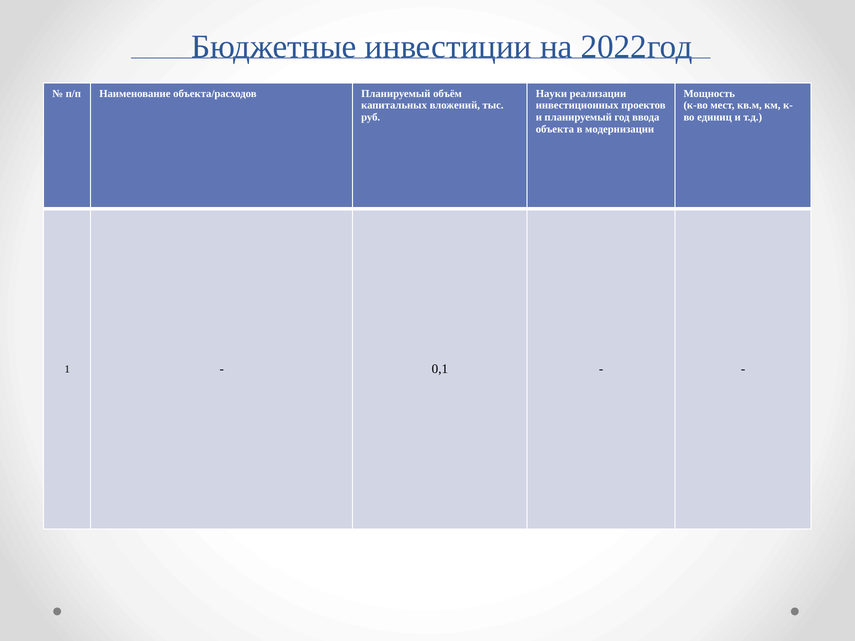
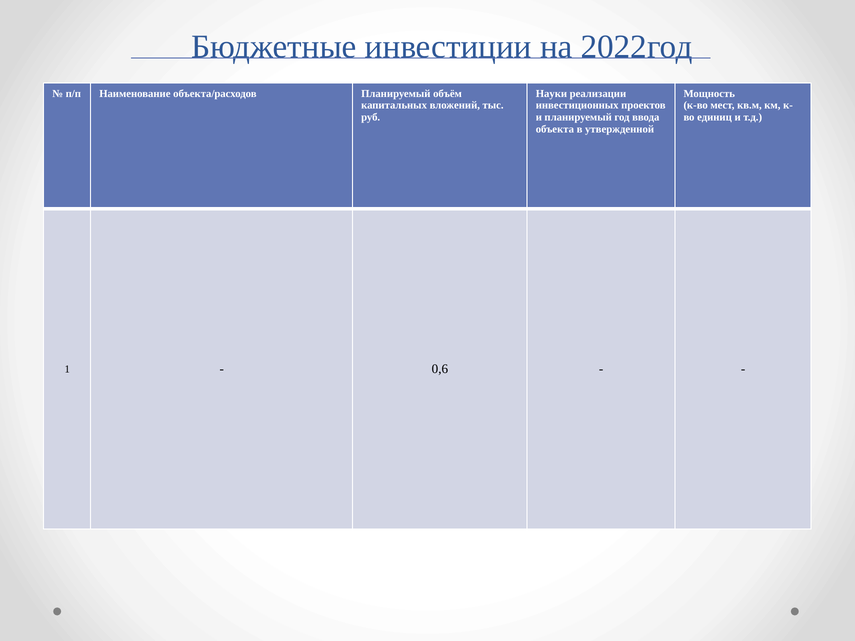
модернизации: модернизации -> утвержденной
0,1: 0,1 -> 0,6
